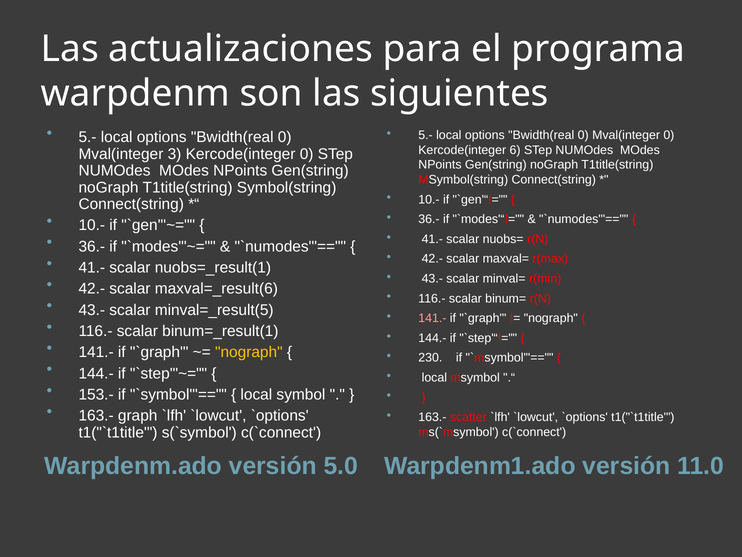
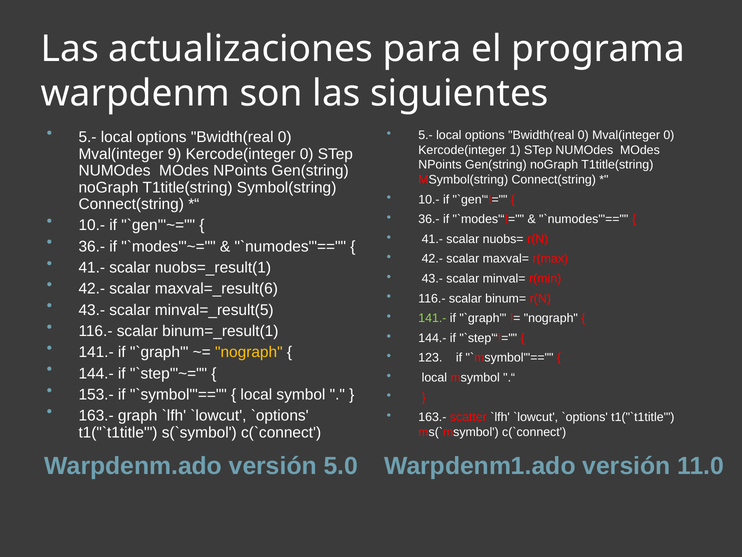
6: 6 -> 1
3: 3 -> 9
141.- at (432, 318) colour: pink -> light green
230: 230 -> 123
